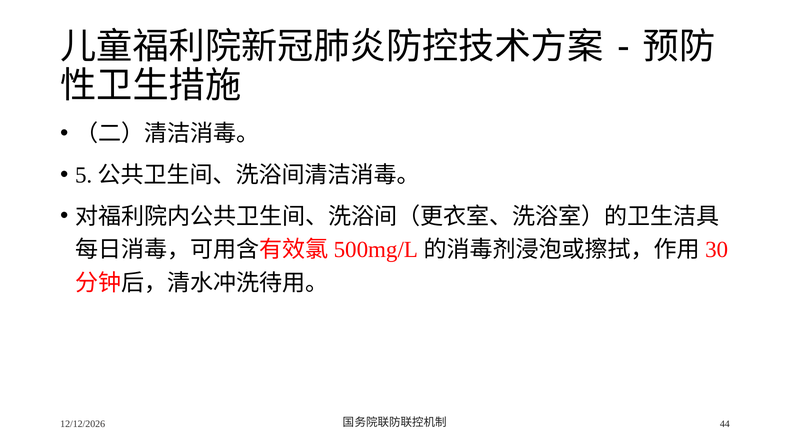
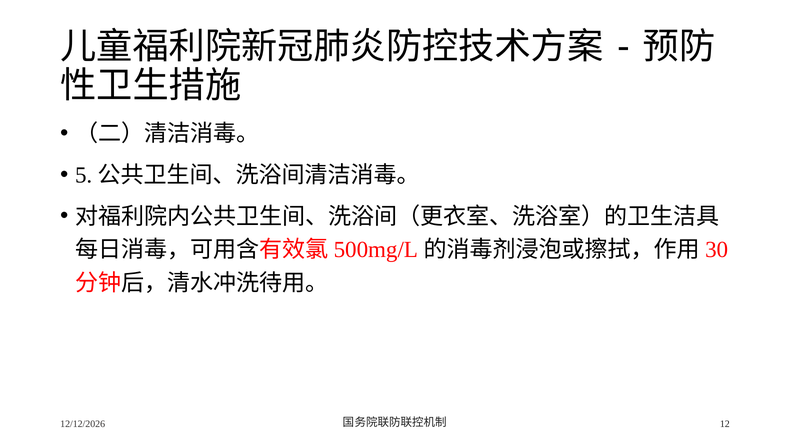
44: 44 -> 12
